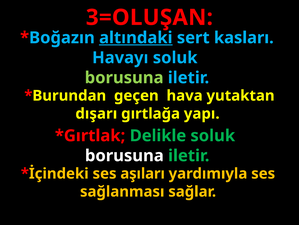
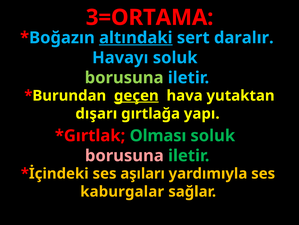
3=OLUŞAN: 3=OLUŞAN -> 3=ORTAMA
kasları: kasları -> daralır
geçen underline: none -> present
Delikle: Delikle -> Olması
borusuna at (124, 155) colour: white -> pink
sağlanması: sağlanması -> kaburgalar
